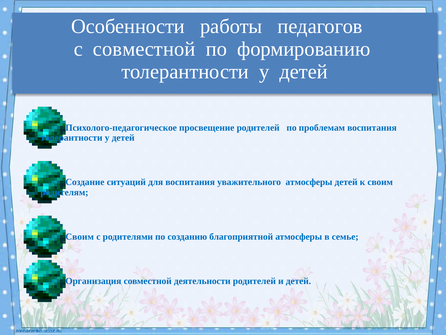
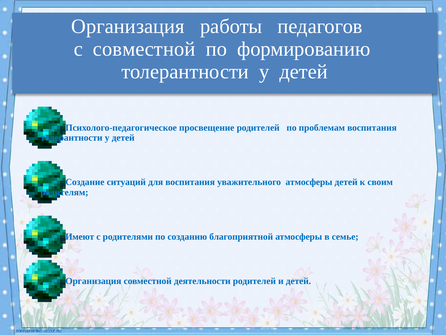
Особенности at (128, 26): Особенности -> Организация
Своим at (80, 236): Своим -> Имеют
